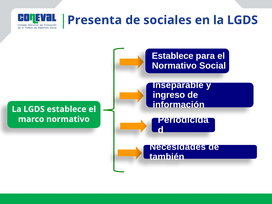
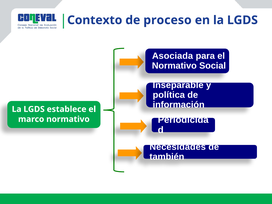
Presenta: Presenta -> Contexto
sociales: sociales -> proceso
Establece at (173, 56): Establece -> Asociada
ingreso: ingreso -> política
